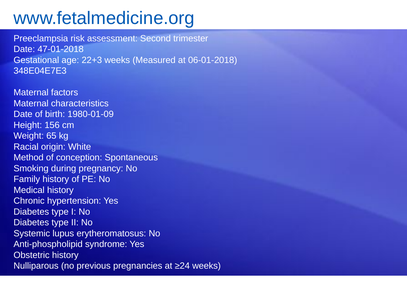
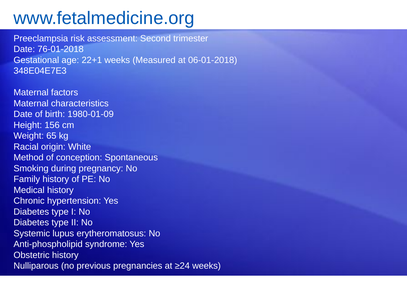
47-01-2018: 47-01-2018 -> 76-01-2018
22+3: 22+3 -> 22+1
